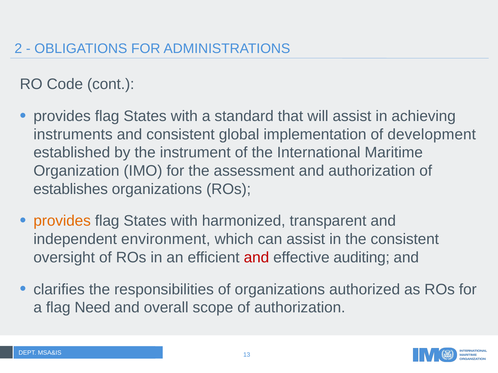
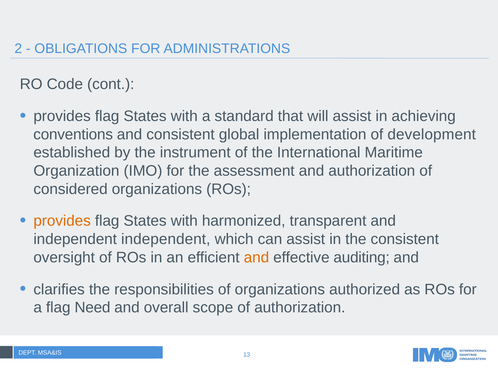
instruments: instruments -> conventions
establishes: establishes -> considered
independent environment: environment -> independent
and at (256, 258) colour: red -> orange
